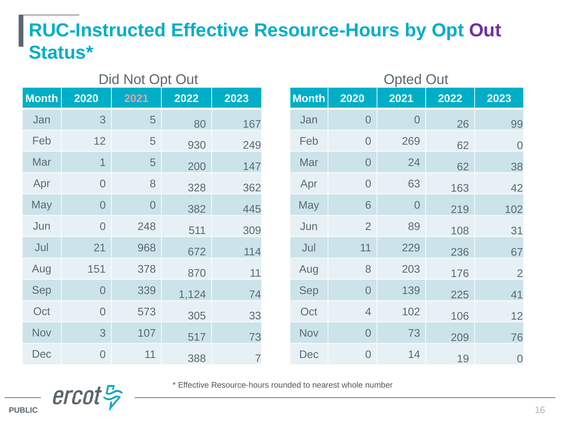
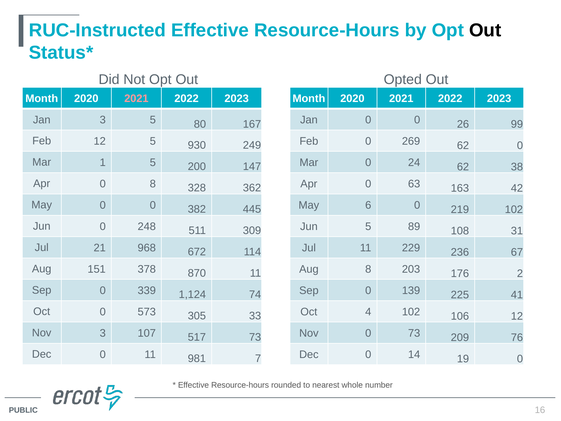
Out at (485, 30) colour: purple -> black
Jun 2: 2 -> 5
388: 388 -> 981
